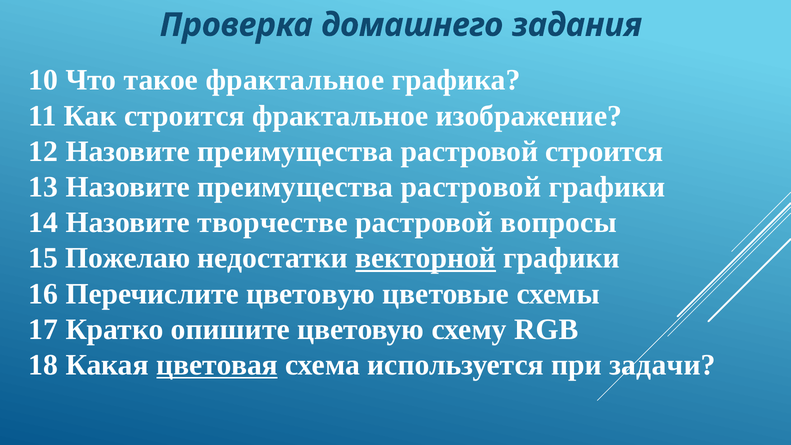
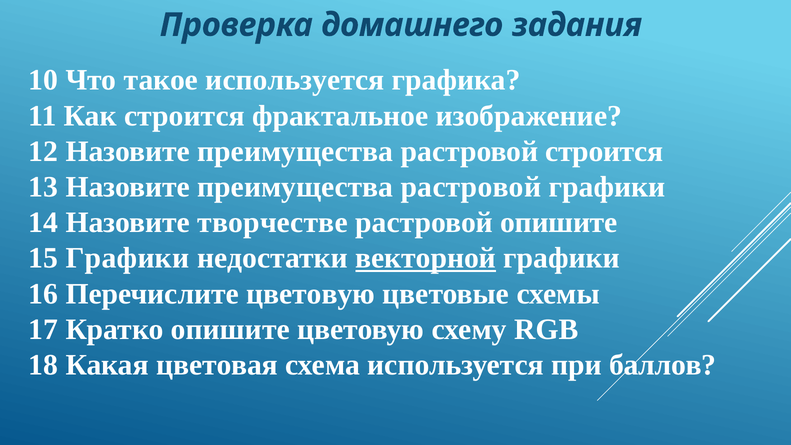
такое фрактальное: фрактальное -> используется
растровой вопросы: вопросы -> опишите
15 Пожелаю: Пожелаю -> Графики
цветовая underline: present -> none
задачи: задачи -> баллов
